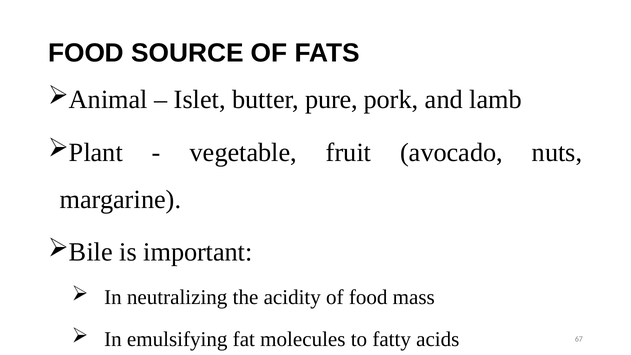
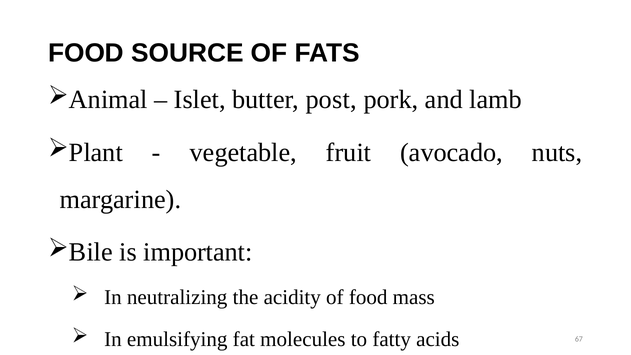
pure: pure -> post
